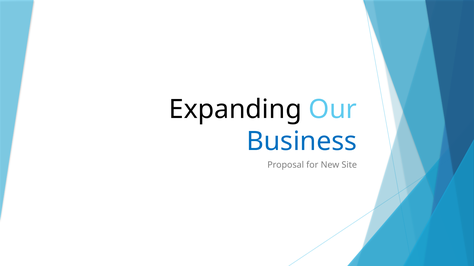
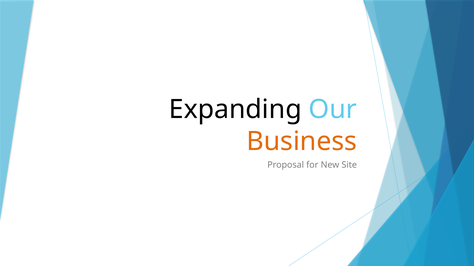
Business colour: blue -> orange
